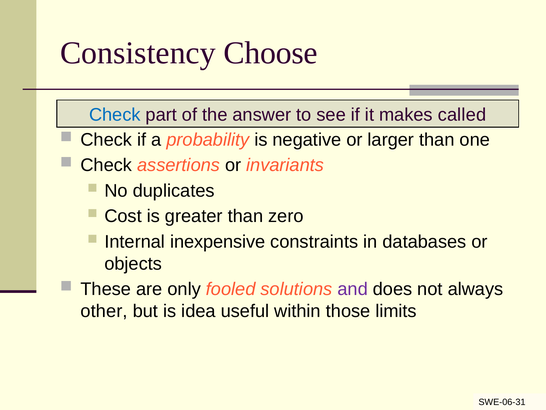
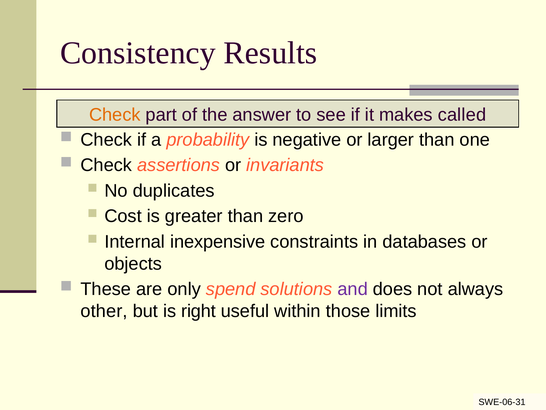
Choose: Choose -> Results
Check at (115, 115) colour: blue -> orange
fooled: fooled -> spend
idea: idea -> right
